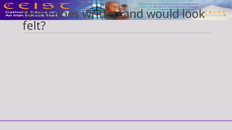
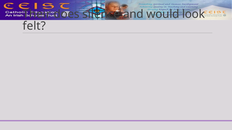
Spirit: Spirit -> Their
written: written -> silence
